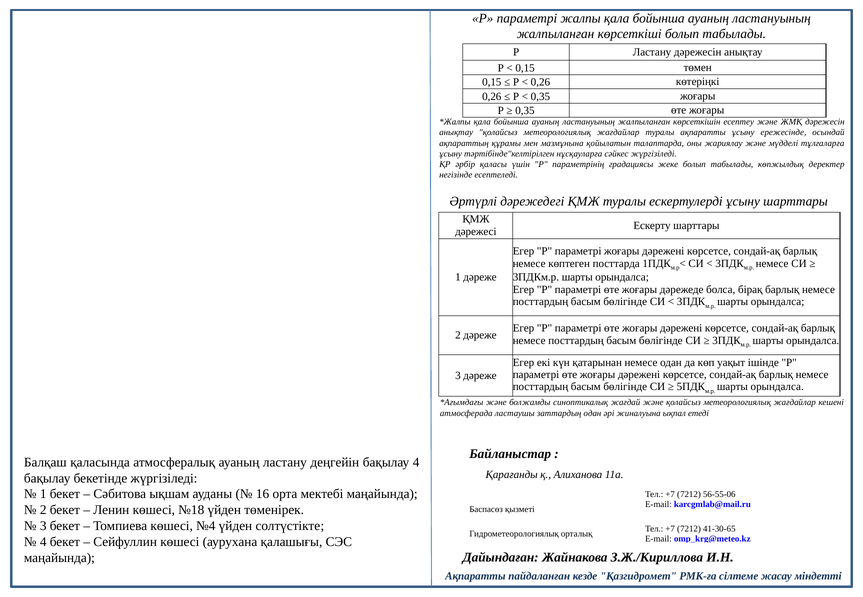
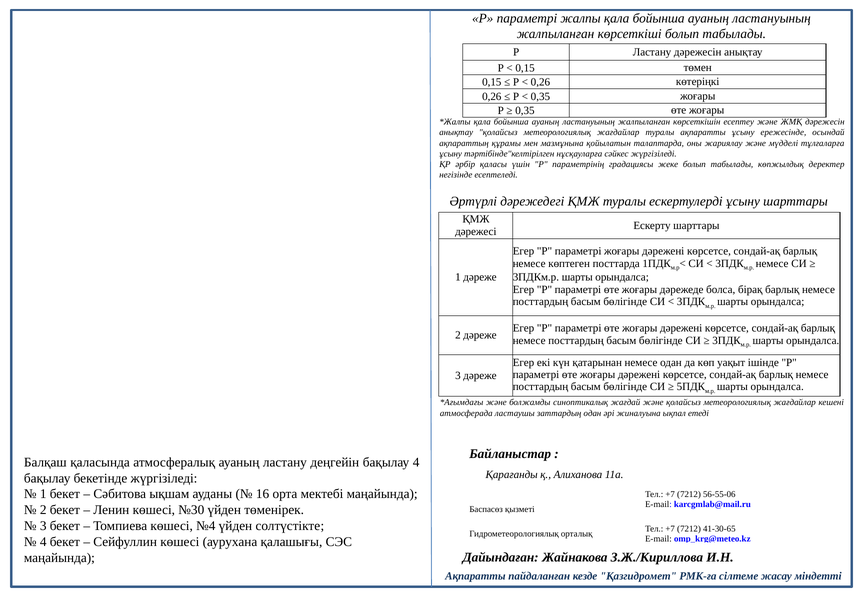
№18: №18 -> №30
